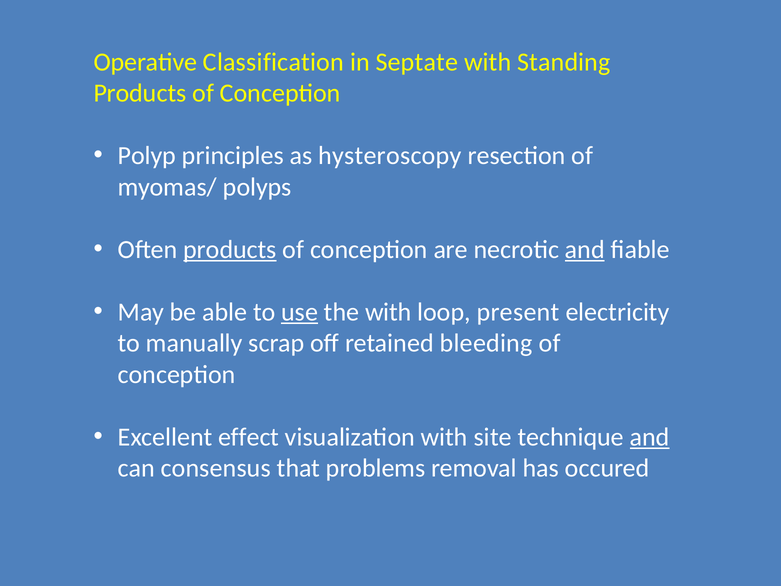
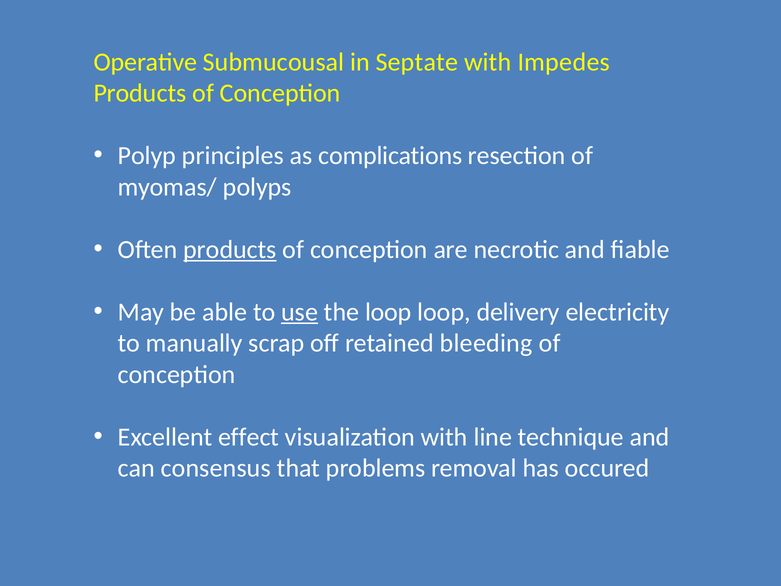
Classification: Classification -> Submucousal
Standing: Standing -> Impedes
hysteroscopy: hysteroscopy -> complications
and at (585, 249) underline: present -> none
the with: with -> loop
present: present -> delivery
site: site -> line
and at (650, 437) underline: present -> none
